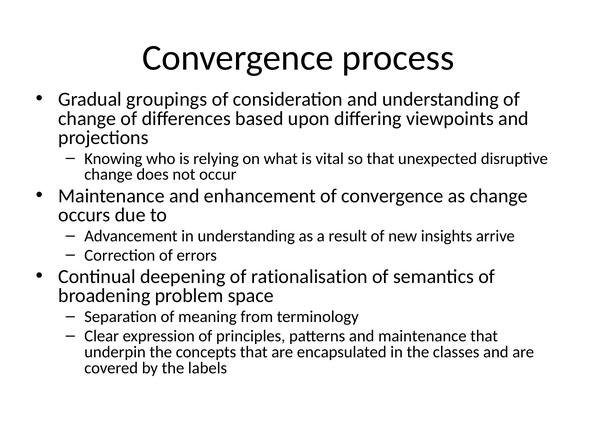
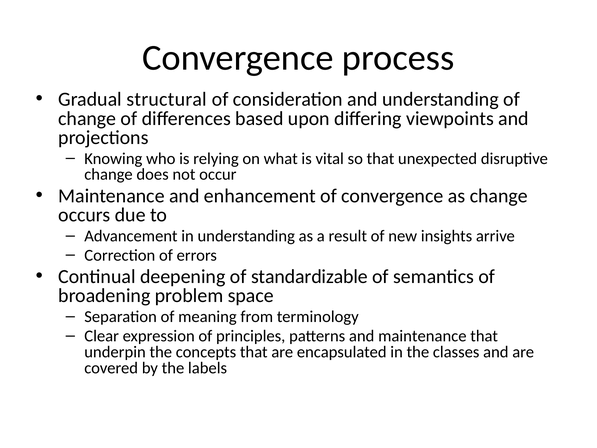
groupings: groupings -> structural
rationalisation: rationalisation -> standardizable
